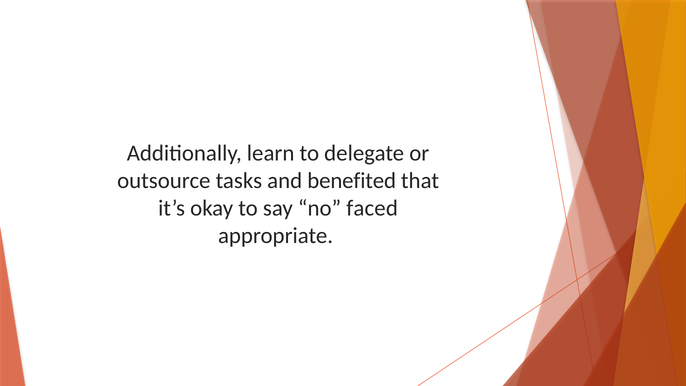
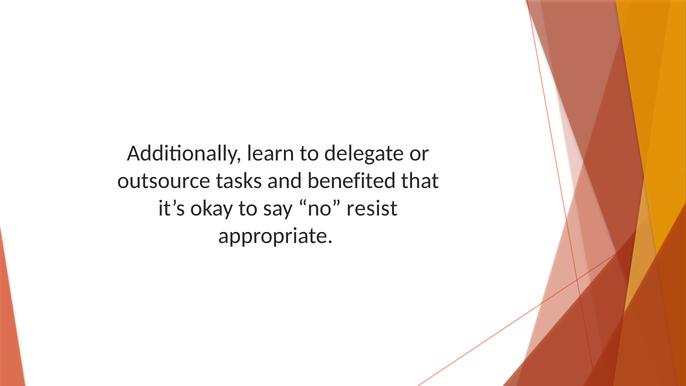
faced: faced -> resist
